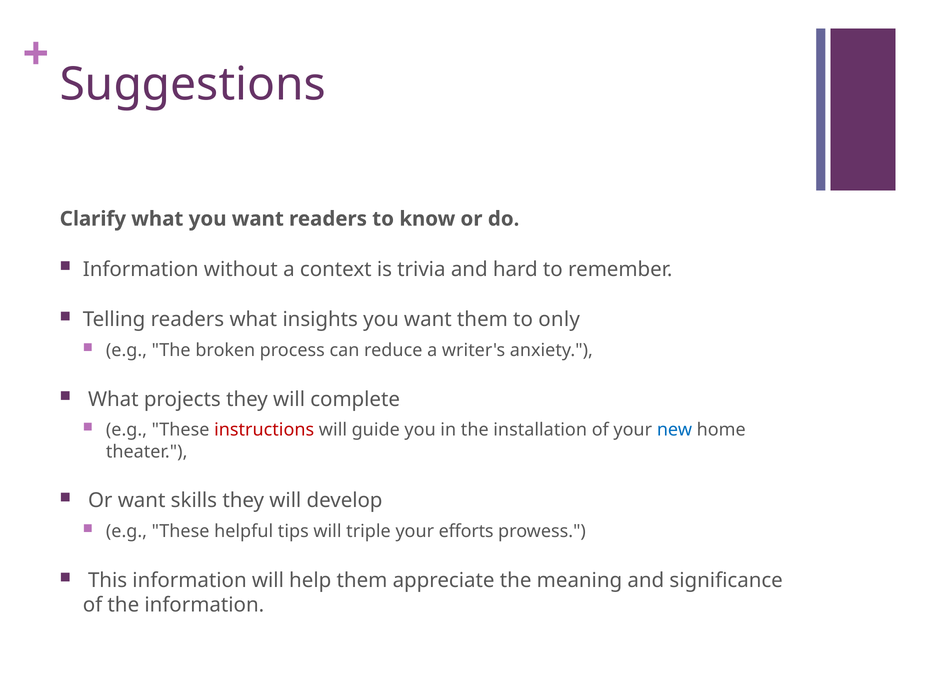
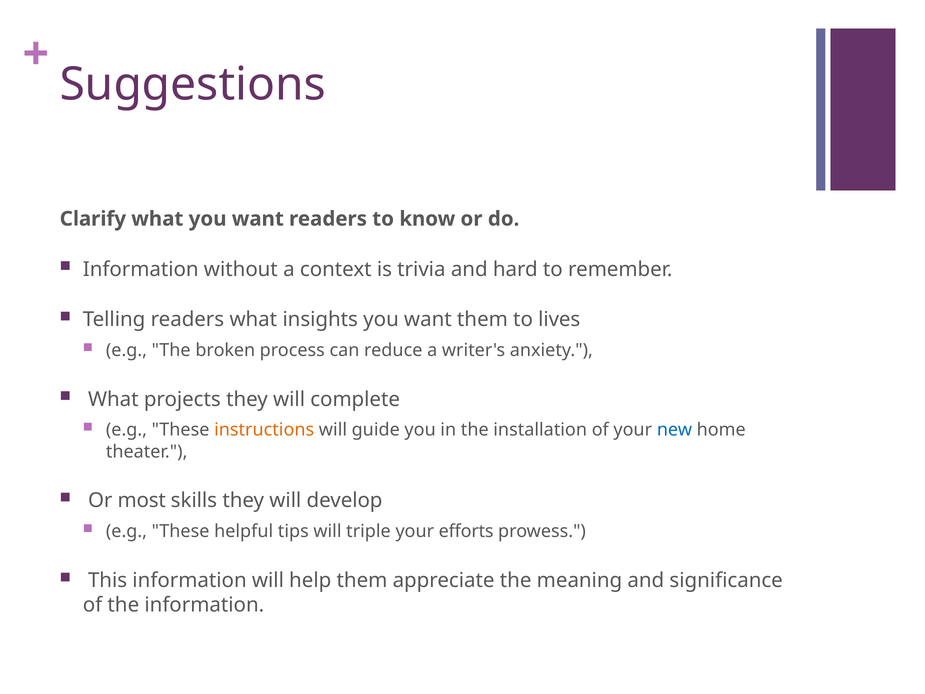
only: only -> lives
instructions colour: red -> orange
Or want: want -> most
